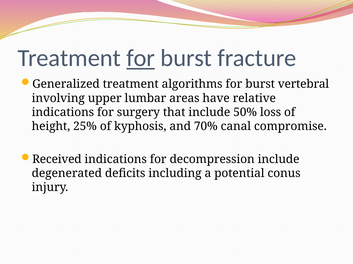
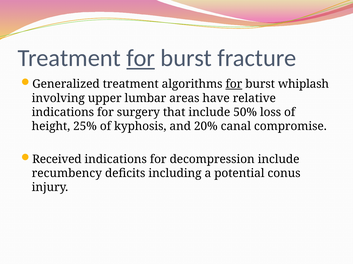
for at (234, 84) underline: none -> present
vertebral: vertebral -> whiplash
70%: 70% -> 20%
degenerated: degenerated -> recumbency
